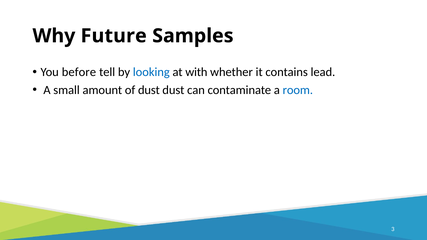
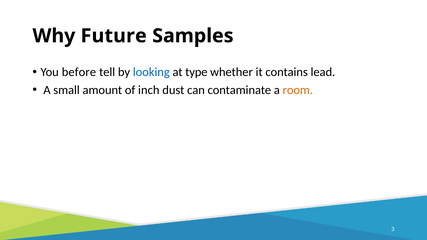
with: with -> type
of dust: dust -> inch
room colour: blue -> orange
